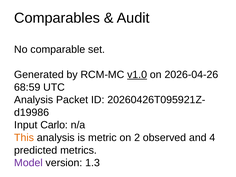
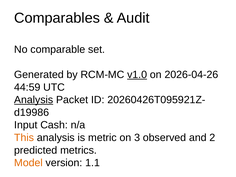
68:59: 68:59 -> 44:59
Analysis at (34, 100) underline: none -> present
Carlo: Carlo -> Cash
2: 2 -> 3
4: 4 -> 2
Model colour: purple -> orange
1.3: 1.3 -> 1.1
